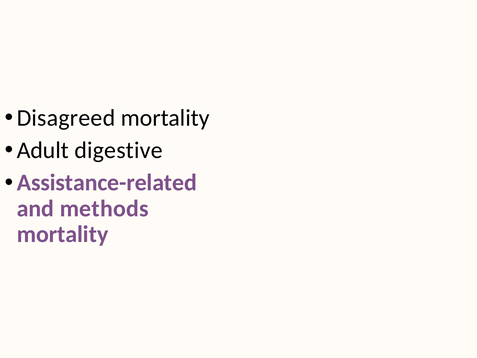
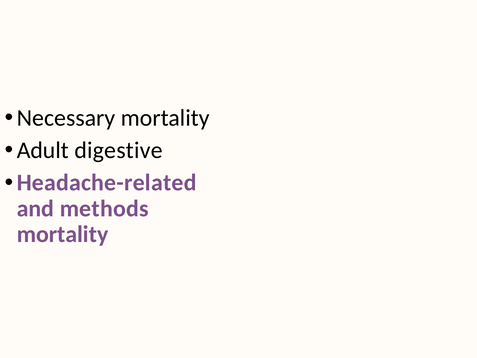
Disagreed: Disagreed -> Necessary
Assistance-related: Assistance-related -> Headache-related
